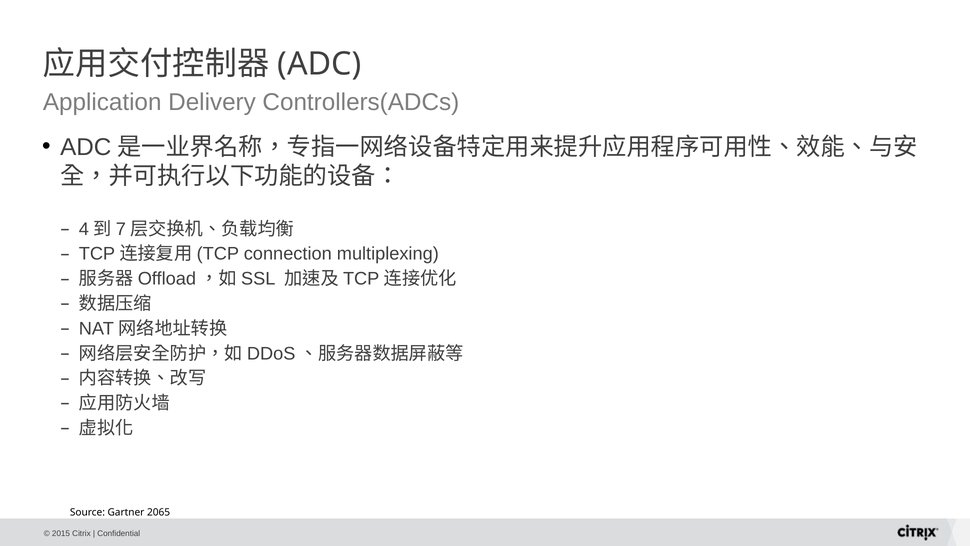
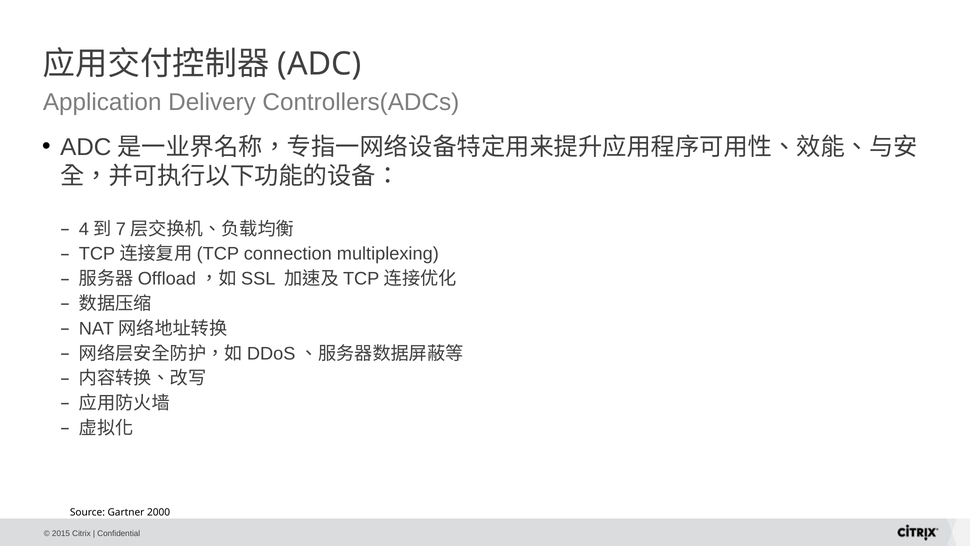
2065: 2065 -> 2000
